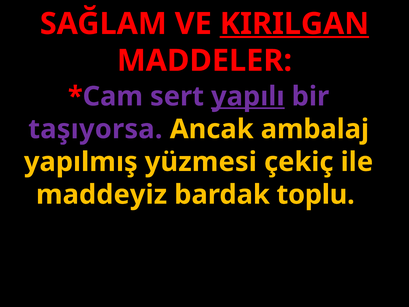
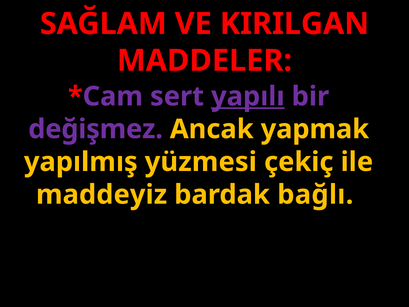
KIRILGAN underline: present -> none
taşıyorsa: taşıyorsa -> değişmez
ambalaj: ambalaj -> yapmak
toplu: toplu -> bağlı
